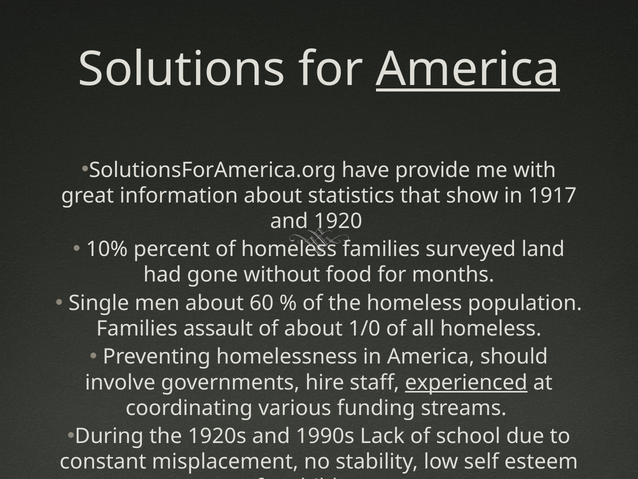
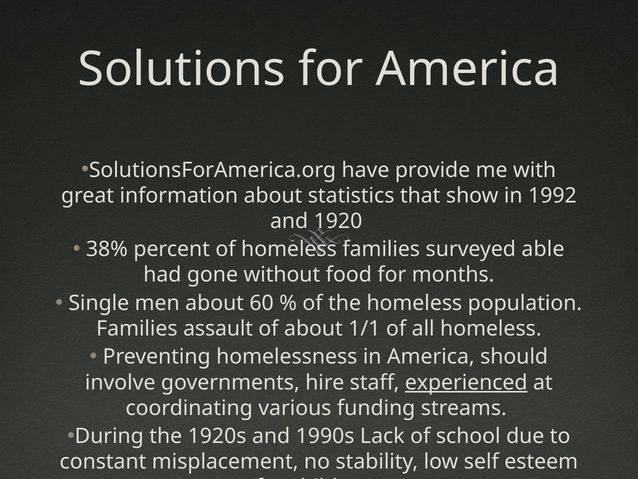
America at (468, 69) underline: present -> none
1917: 1917 -> 1992
10%: 10% -> 38%
land: land -> able
1/0: 1/0 -> 1/1
